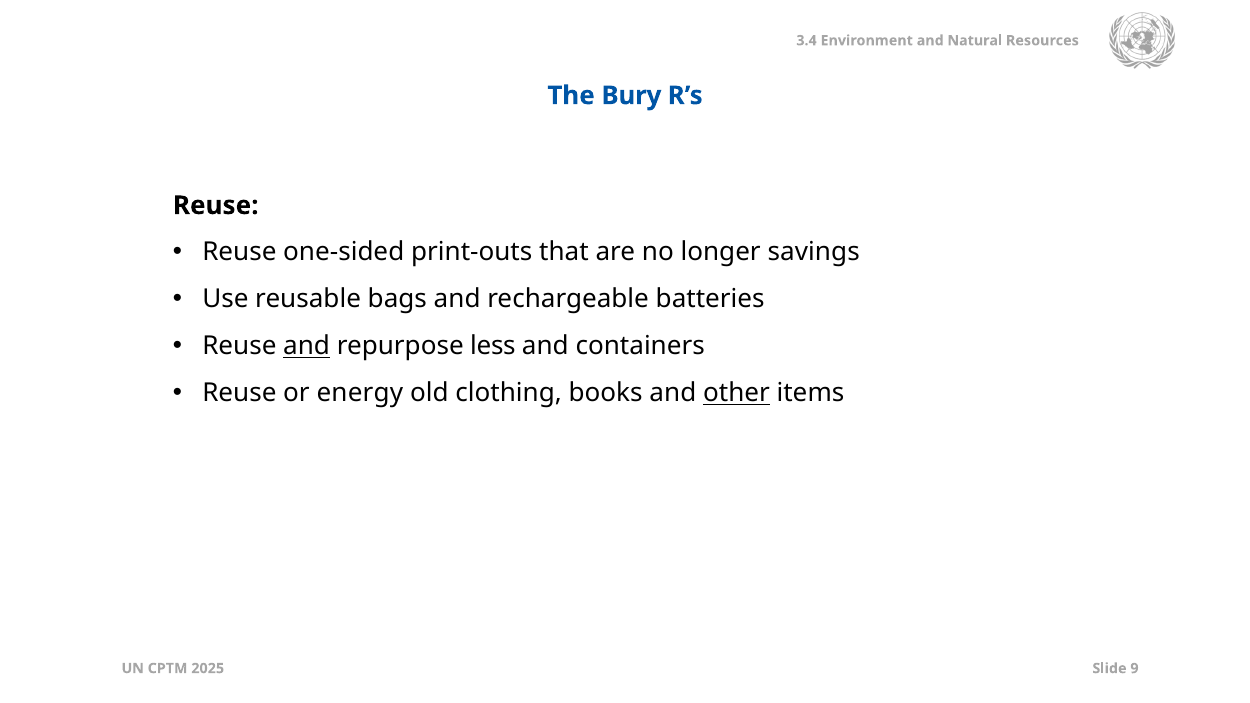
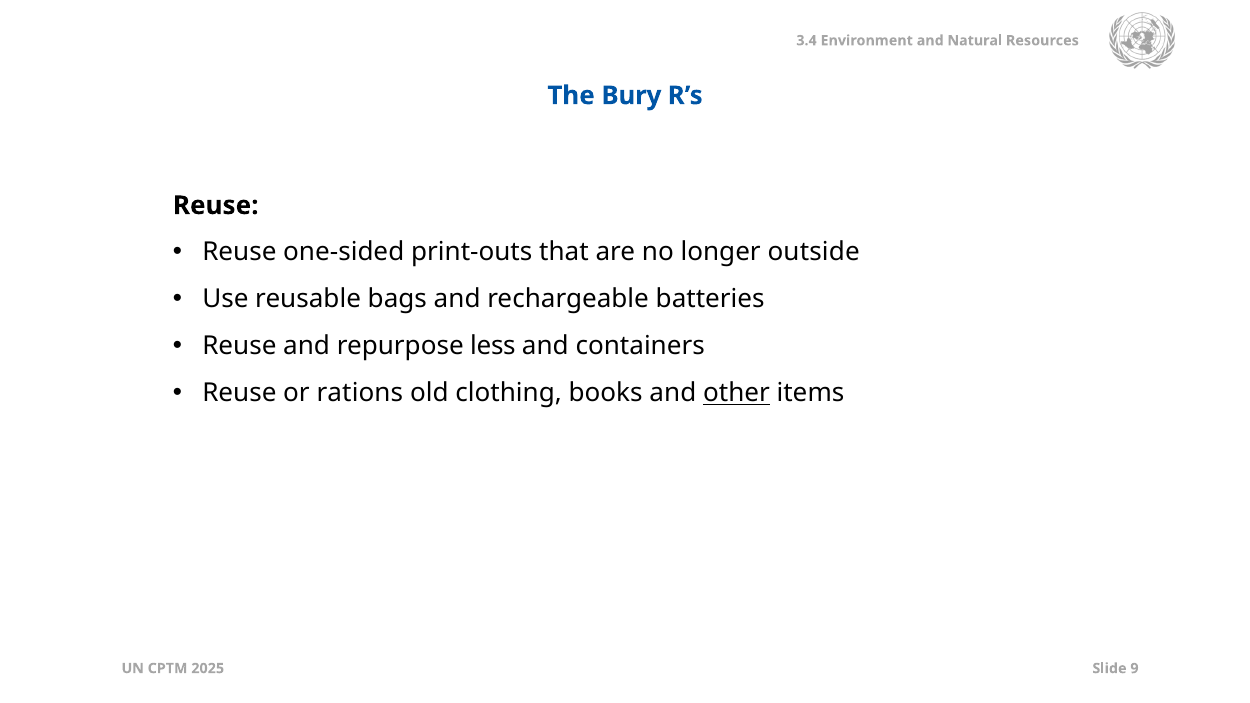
savings: savings -> outside
and at (307, 346) underline: present -> none
energy: energy -> rations
